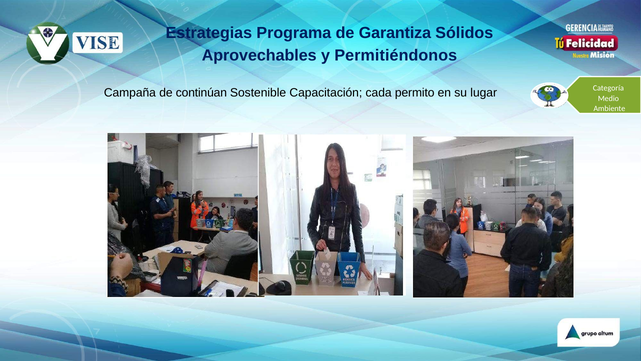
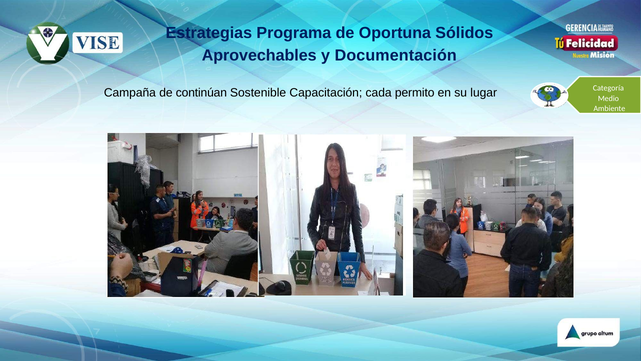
Garantiza: Garantiza -> Oportuna
Permitiéndonos: Permitiéndonos -> Documentación
